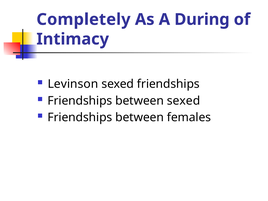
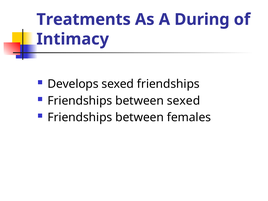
Completely: Completely -> Treatments
Levinson: Levinson -> Develops
